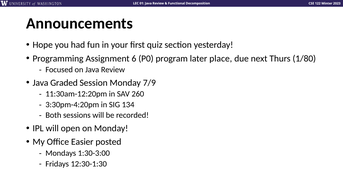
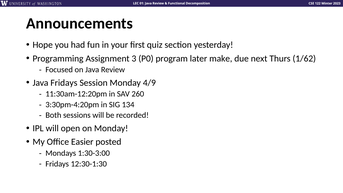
6: 6 -> 3
place: place -> make
1/80: 1/80 -> 1/62
Java Graded: Graded -> Fridays
7/9: 7/9 -> 4/9
